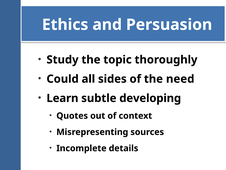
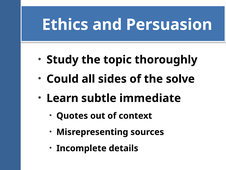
need: need -> solve
developing: developing -> immediate
